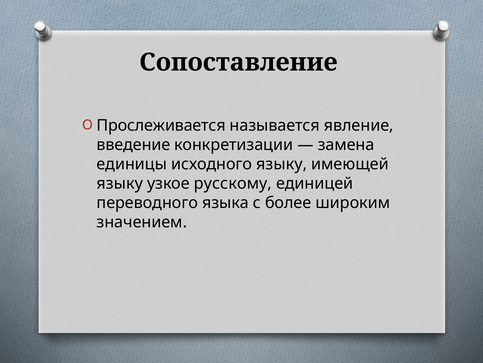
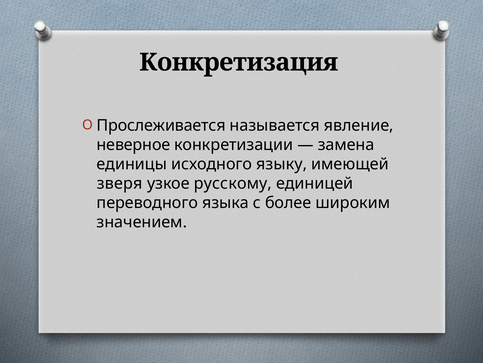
Сопоставление: Сопоставление -> Конкретизация
введение: введение -> неверное
языку at (120, 183): языку -> зверя
